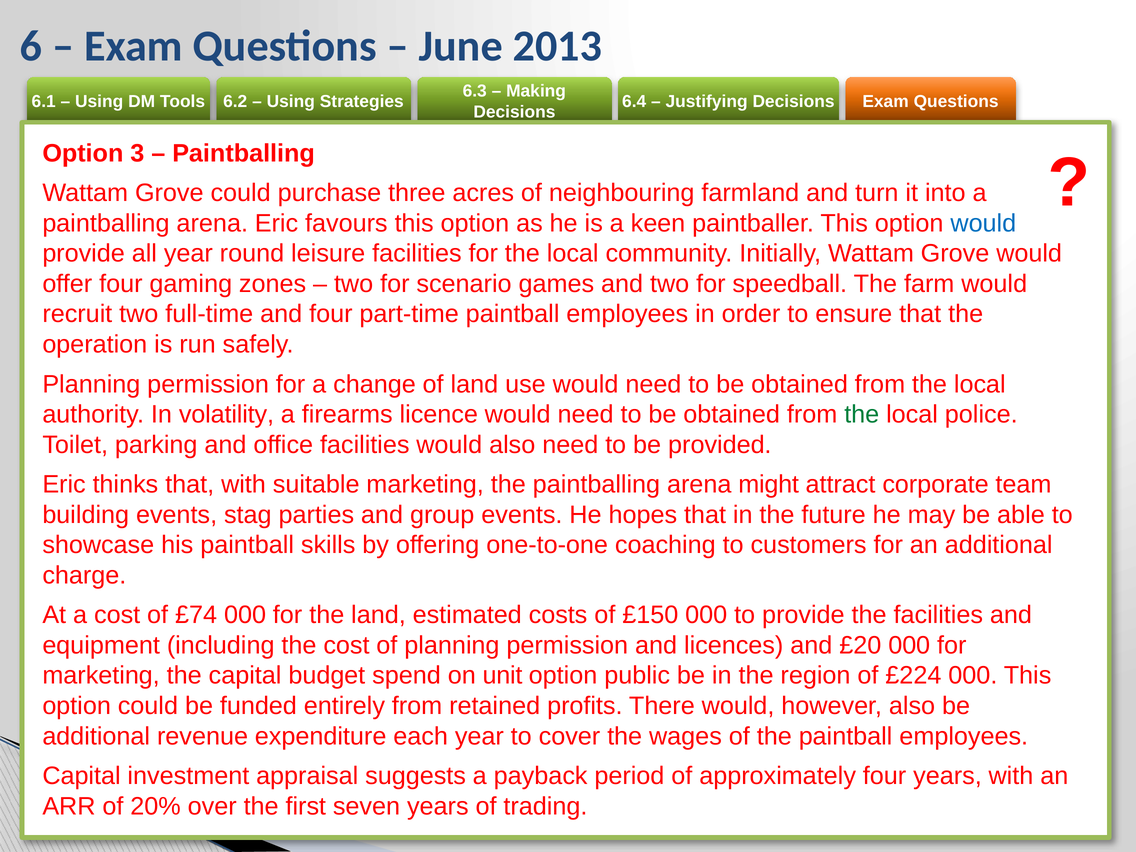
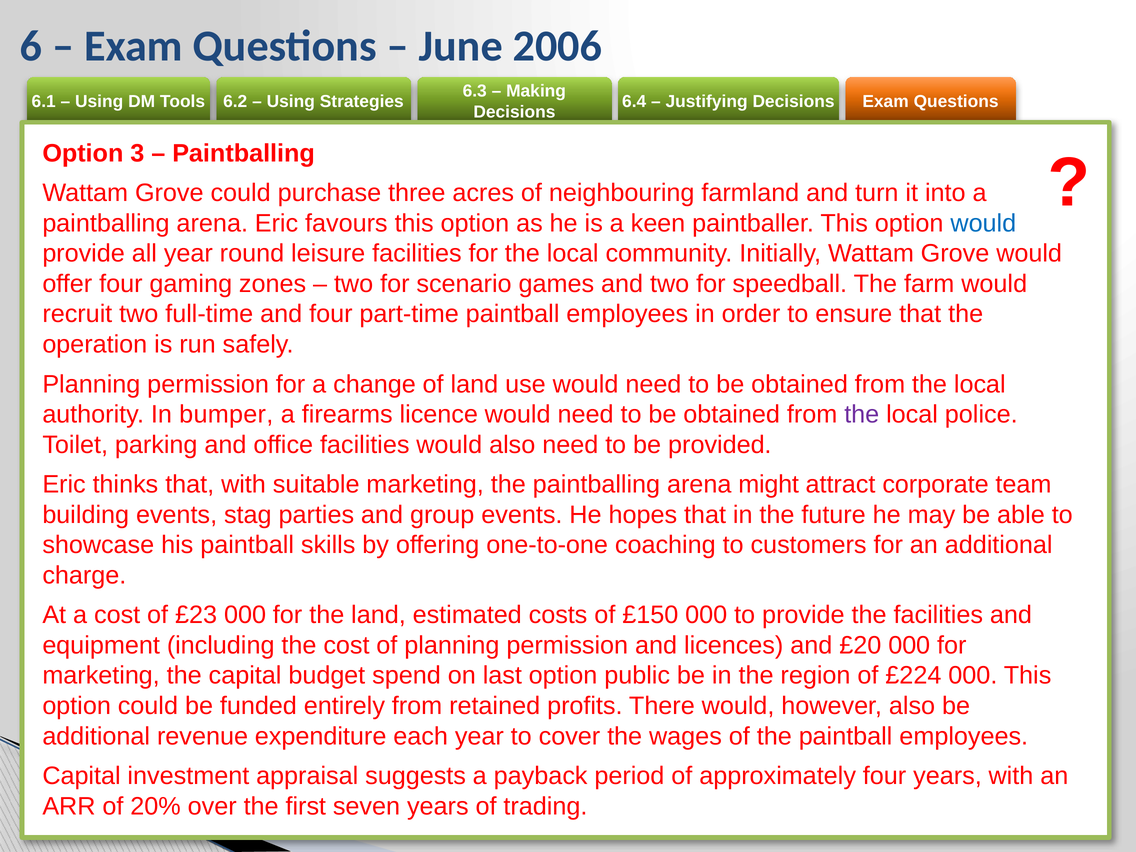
2013: 2013 -> 2006
volatility: volatility -> bumper
the at (862, 414) colour: green -> purple
£74: £74 -> £23
unit: unit -> last
